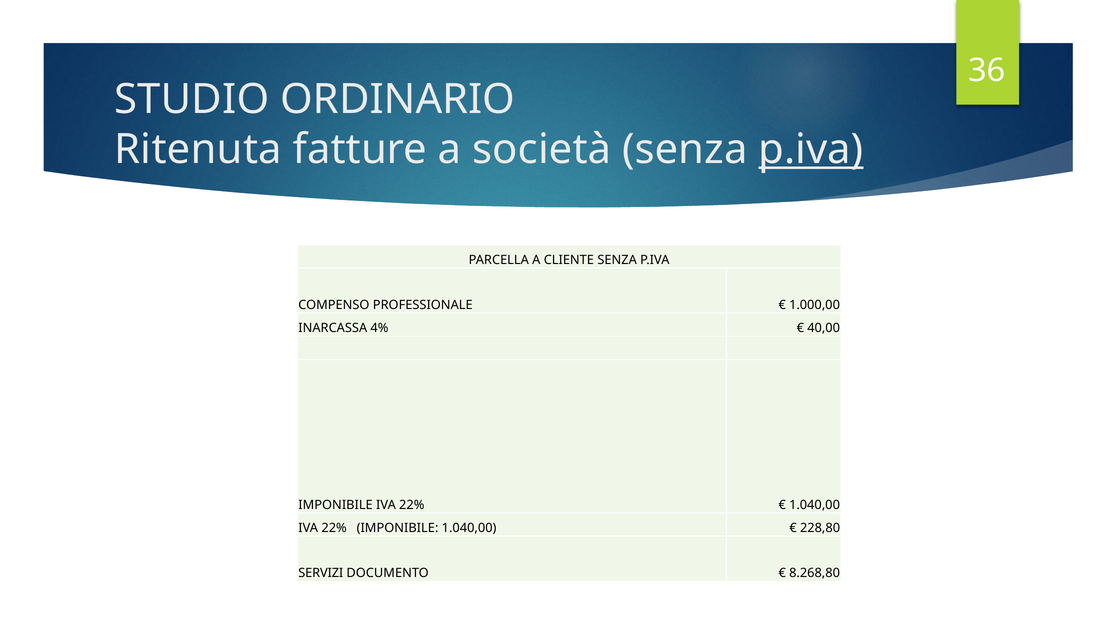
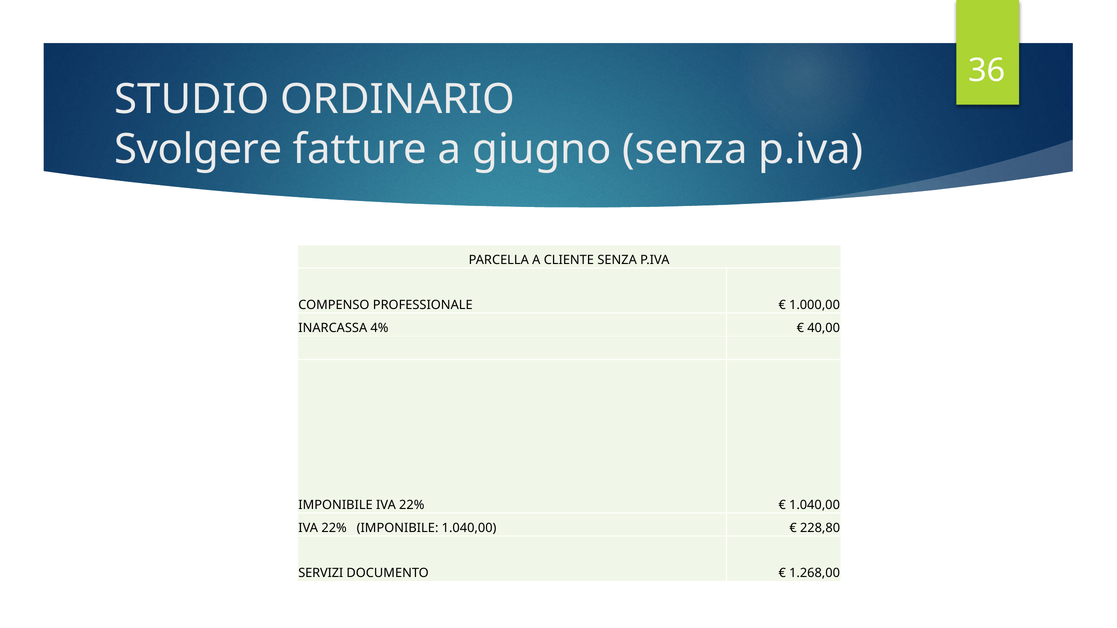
Ritenuta: Ritenuta -> Svolgere
società: società -> giugno
p.iva at (811, 150) underline: present -> none
8.268,80: 8.268,80 -> 1.268,00
